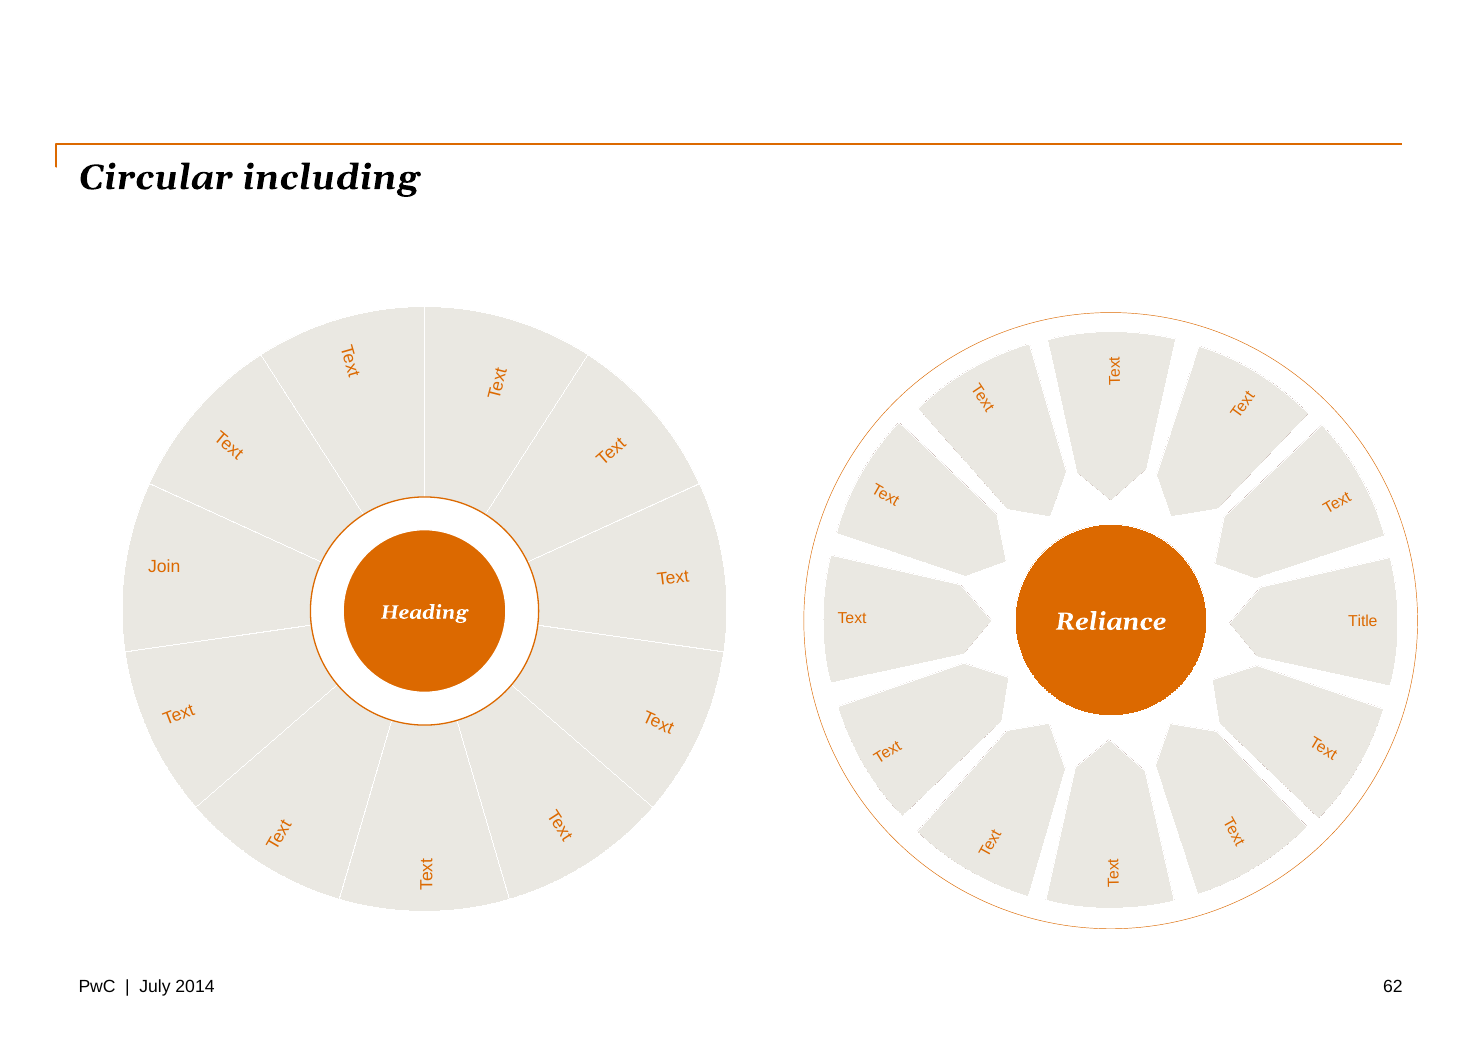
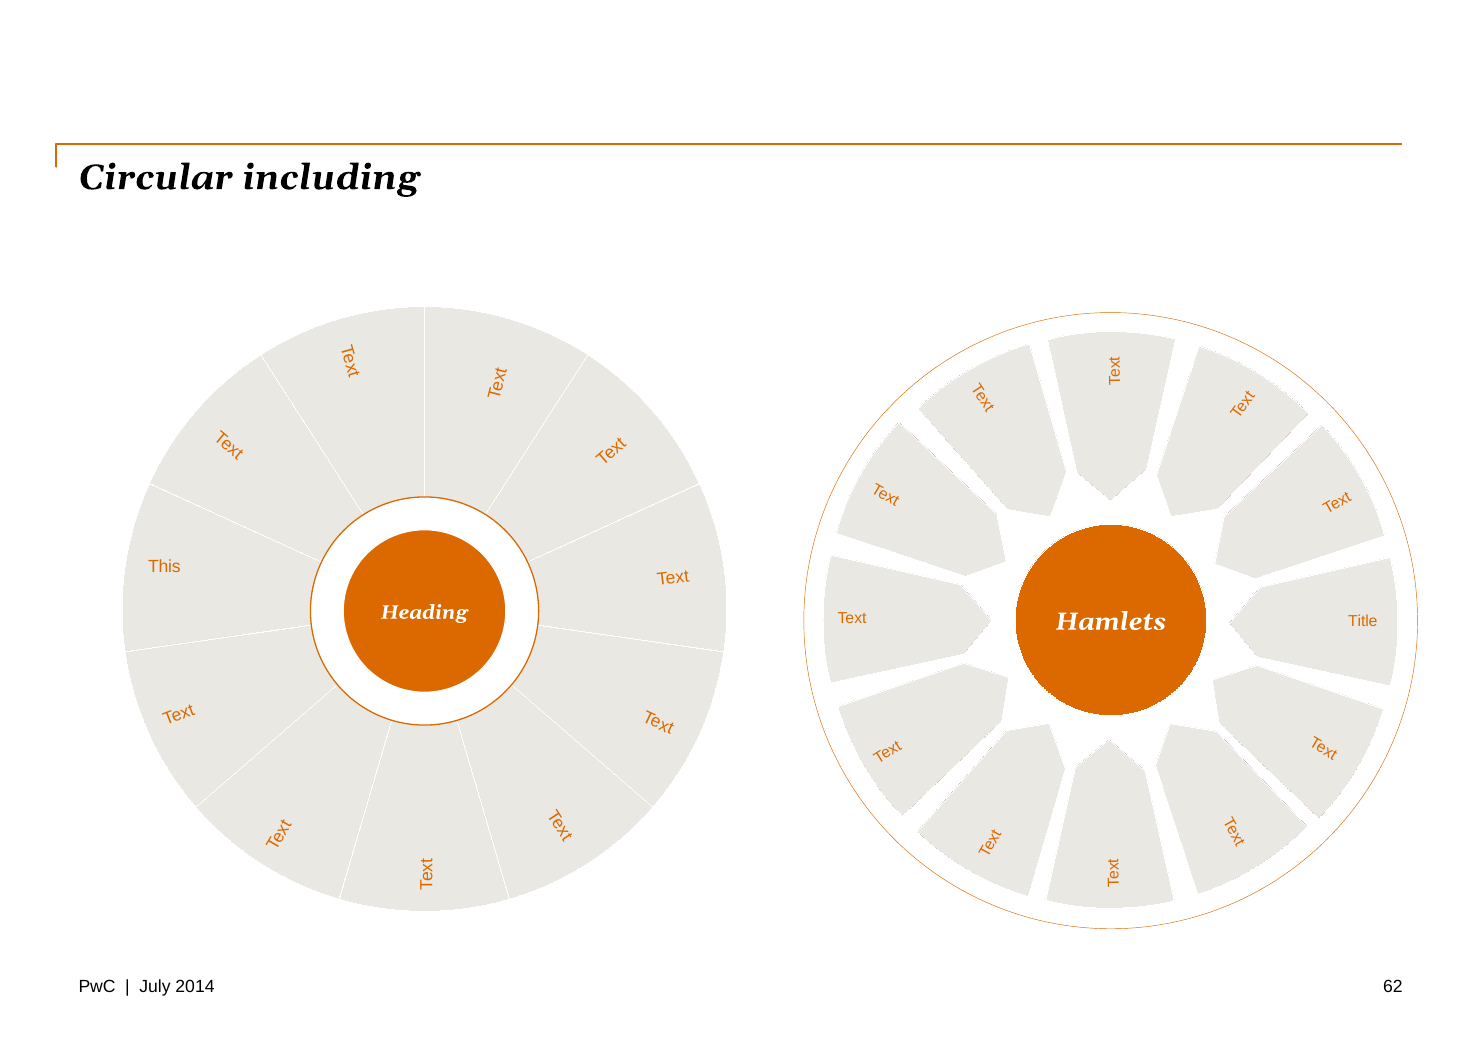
Join: Join -> This
Reliance: Reliance -> Hamlets
